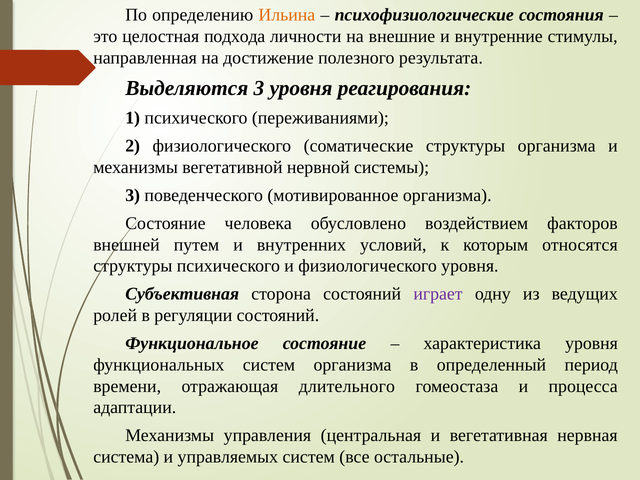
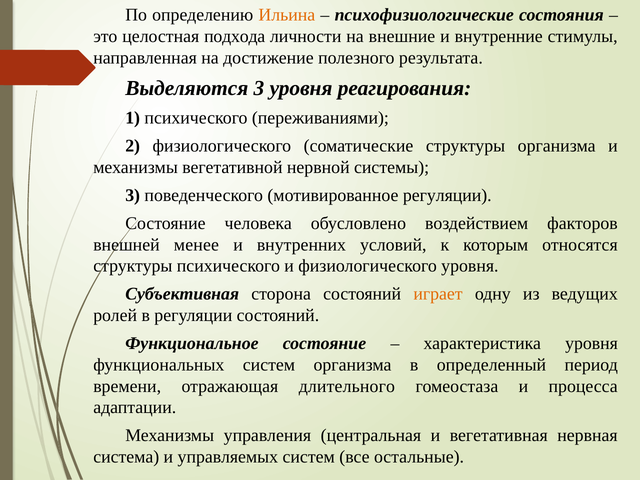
мотивированное организма: организма -> регуляции
путем: путем -> менее
играет colour: purple -> orange
